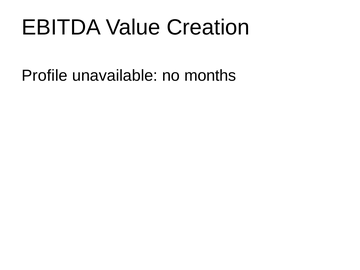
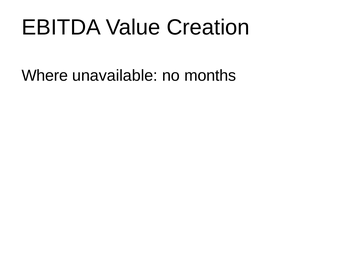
Profile: Profile -> Where
